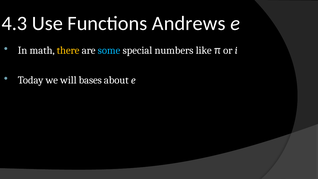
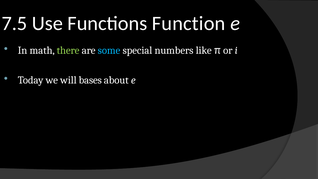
4.3: 4.3 -> 7.5
Andrews: Andrews -> Function
there colour: yellow -> light green
